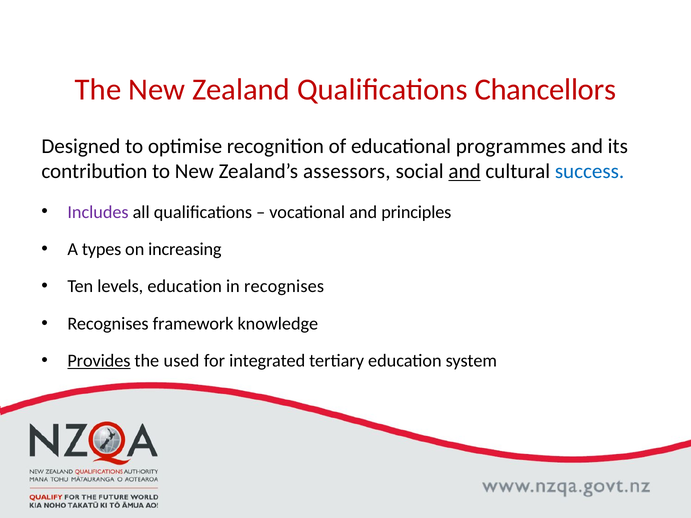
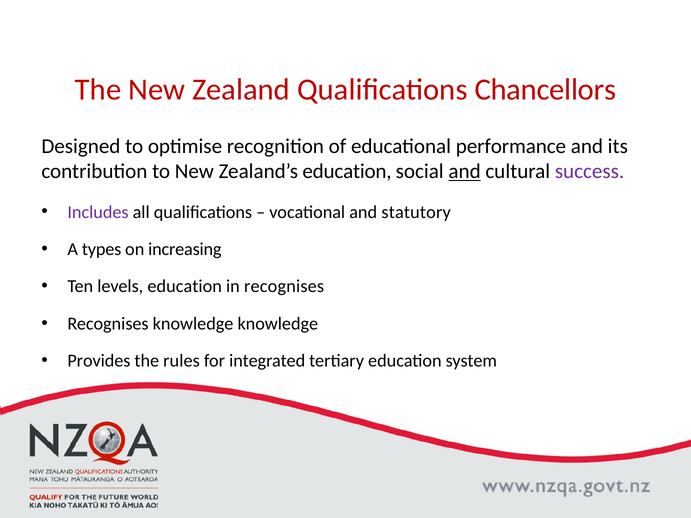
programmes: programmes -> performance
Zealand’s assessors: assessors -> education
success colour: blue -> purple
principles: principles -> statutory
Recognises framework: framework -> knowledge
Provides underline: present -> none
used: used -> rules
